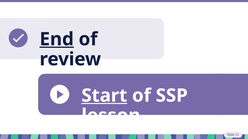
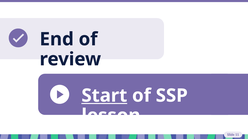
End underline: present -> none
